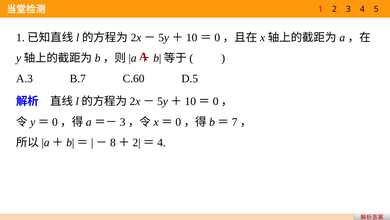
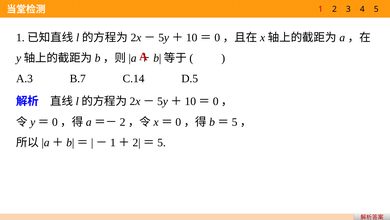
C.60: C.60 -> C.14
3 at (123, 122): 3 -> 2
7 at (235, 122): 7 -> 5
8 at (113, 142): 8 -> 1
4 at (162, 142): 4 -> 5
